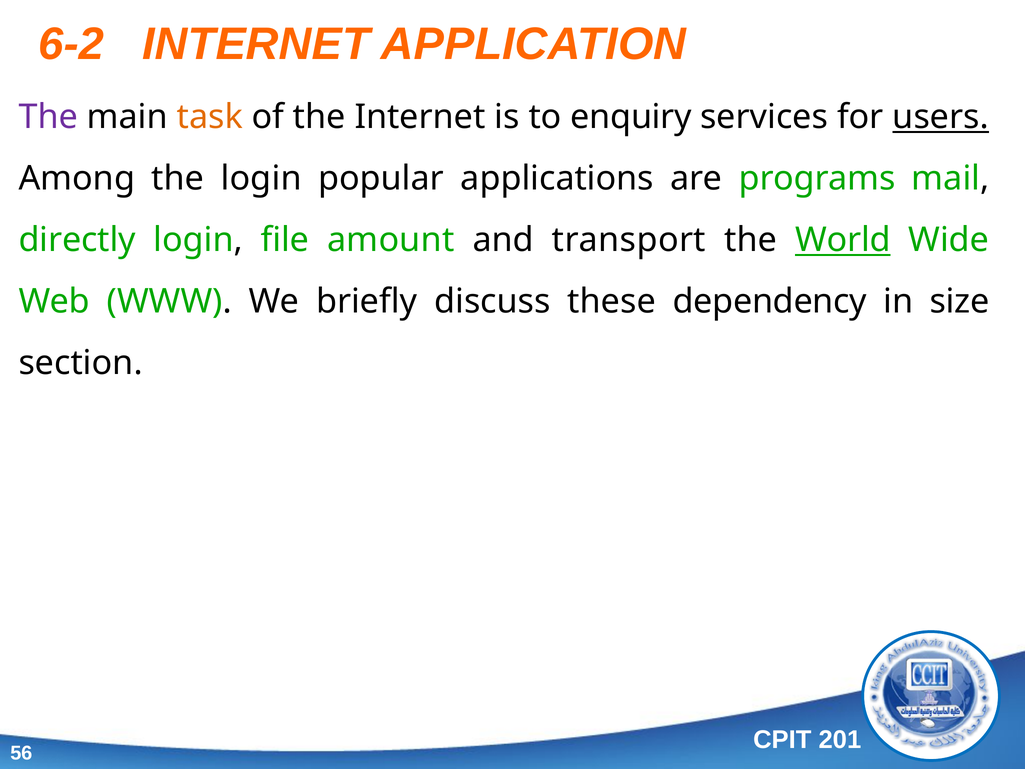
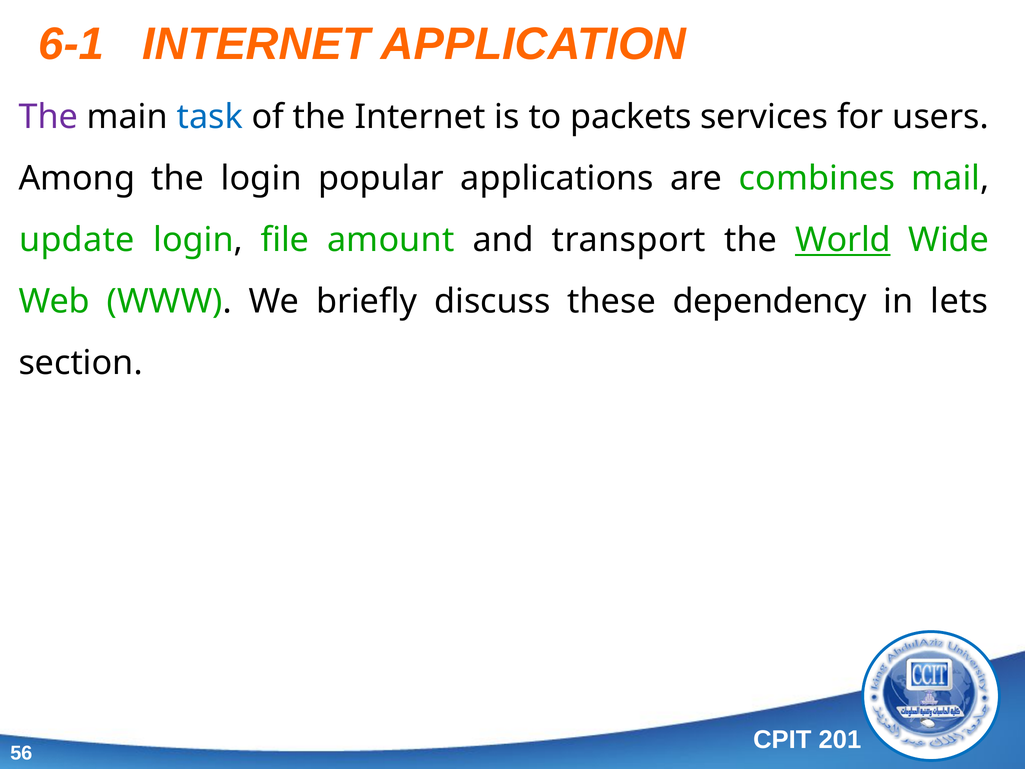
6-2: 6-2 -> 6-1
task colour: orange -> blue
enquiry: enquiry -> packets
users underline: present -> none
programs: programs -> combines
directly: directly -> update
size: size -> lets
